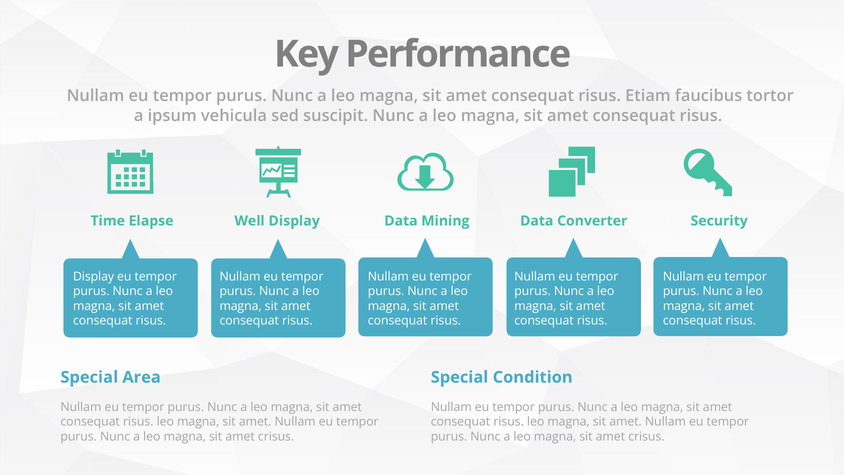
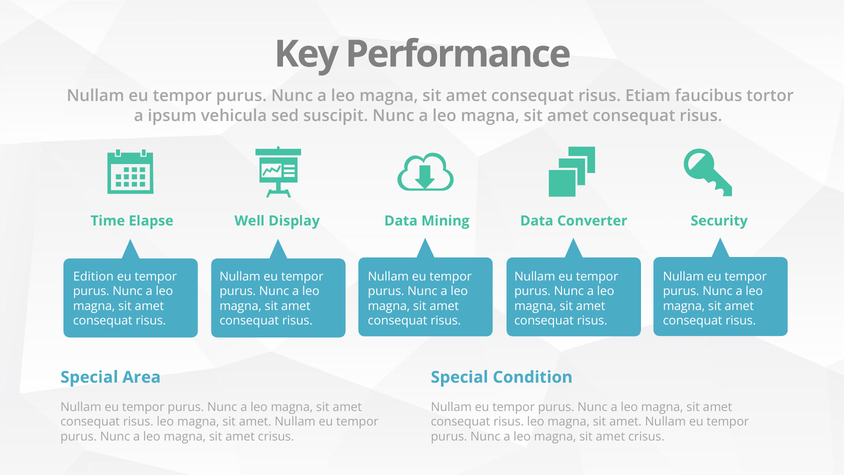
Display at (94, 276): Display -> Edition
